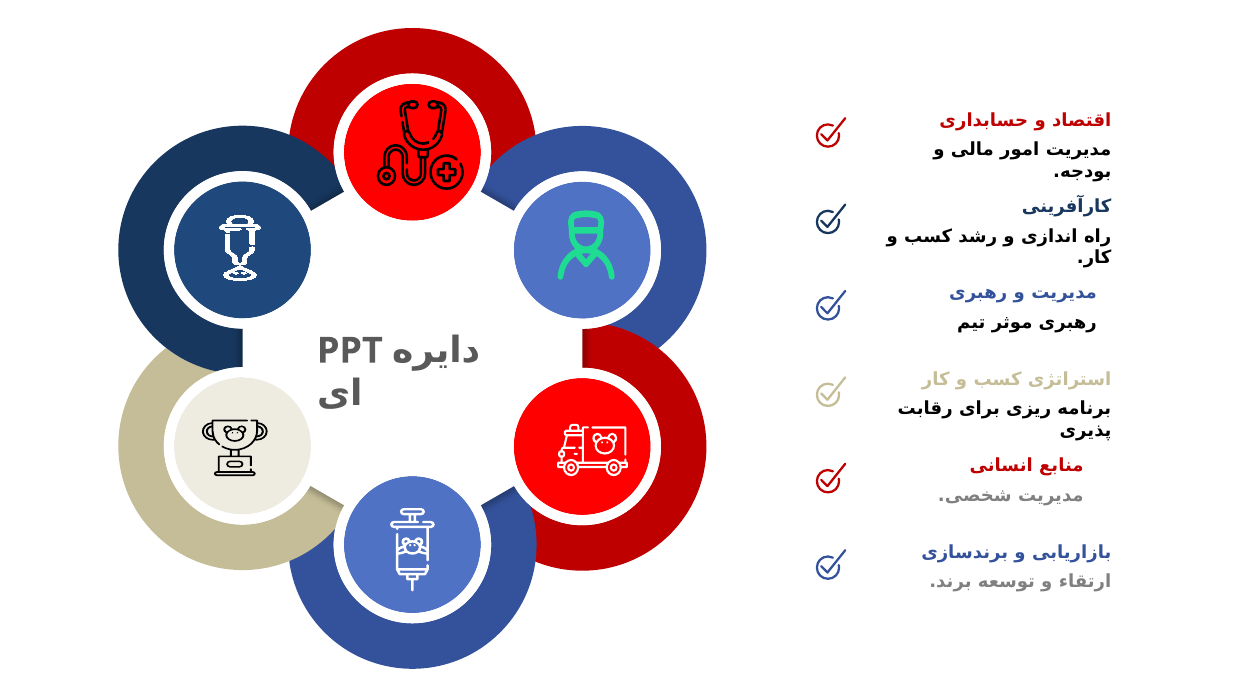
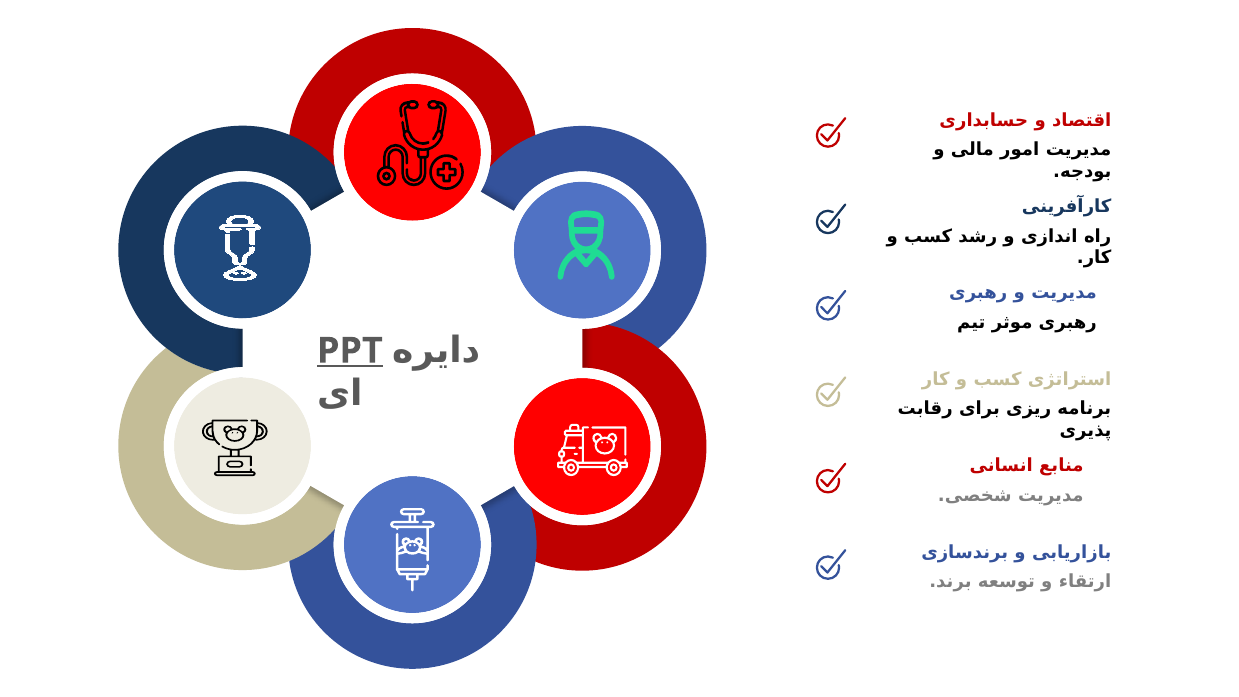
PPT underline: none -> present
